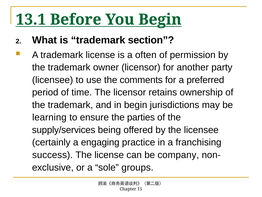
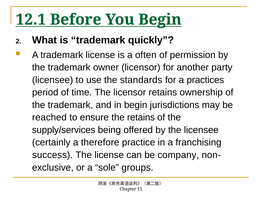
13.1: 13.1 -> 12.1
section: section -> quickly
comments: comments -> standards
preferred: preferred -> practices
learning: learning -> reached
the parties: parties -> retains
engaging: engaging -> therefore
